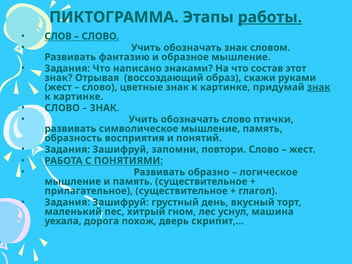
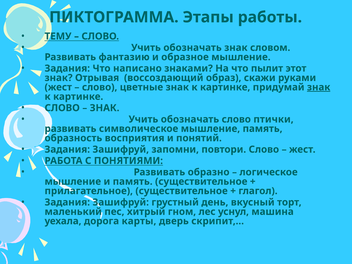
работы underline: present -> none
СЛОВ: СЛОВ -> ТЕМУ
состав: состав -> пылит
похож: похож -> карты
